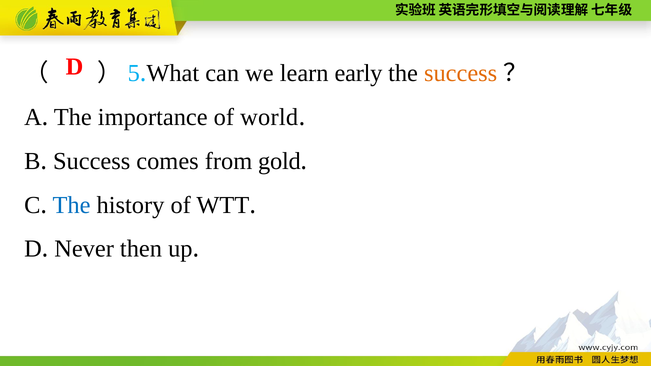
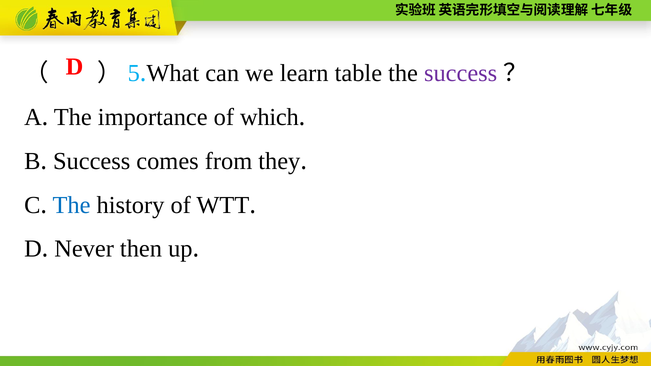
early: early -> table
success at (461, 73) colour: orange -> purple
world: world -> which
gold: gold -> they
